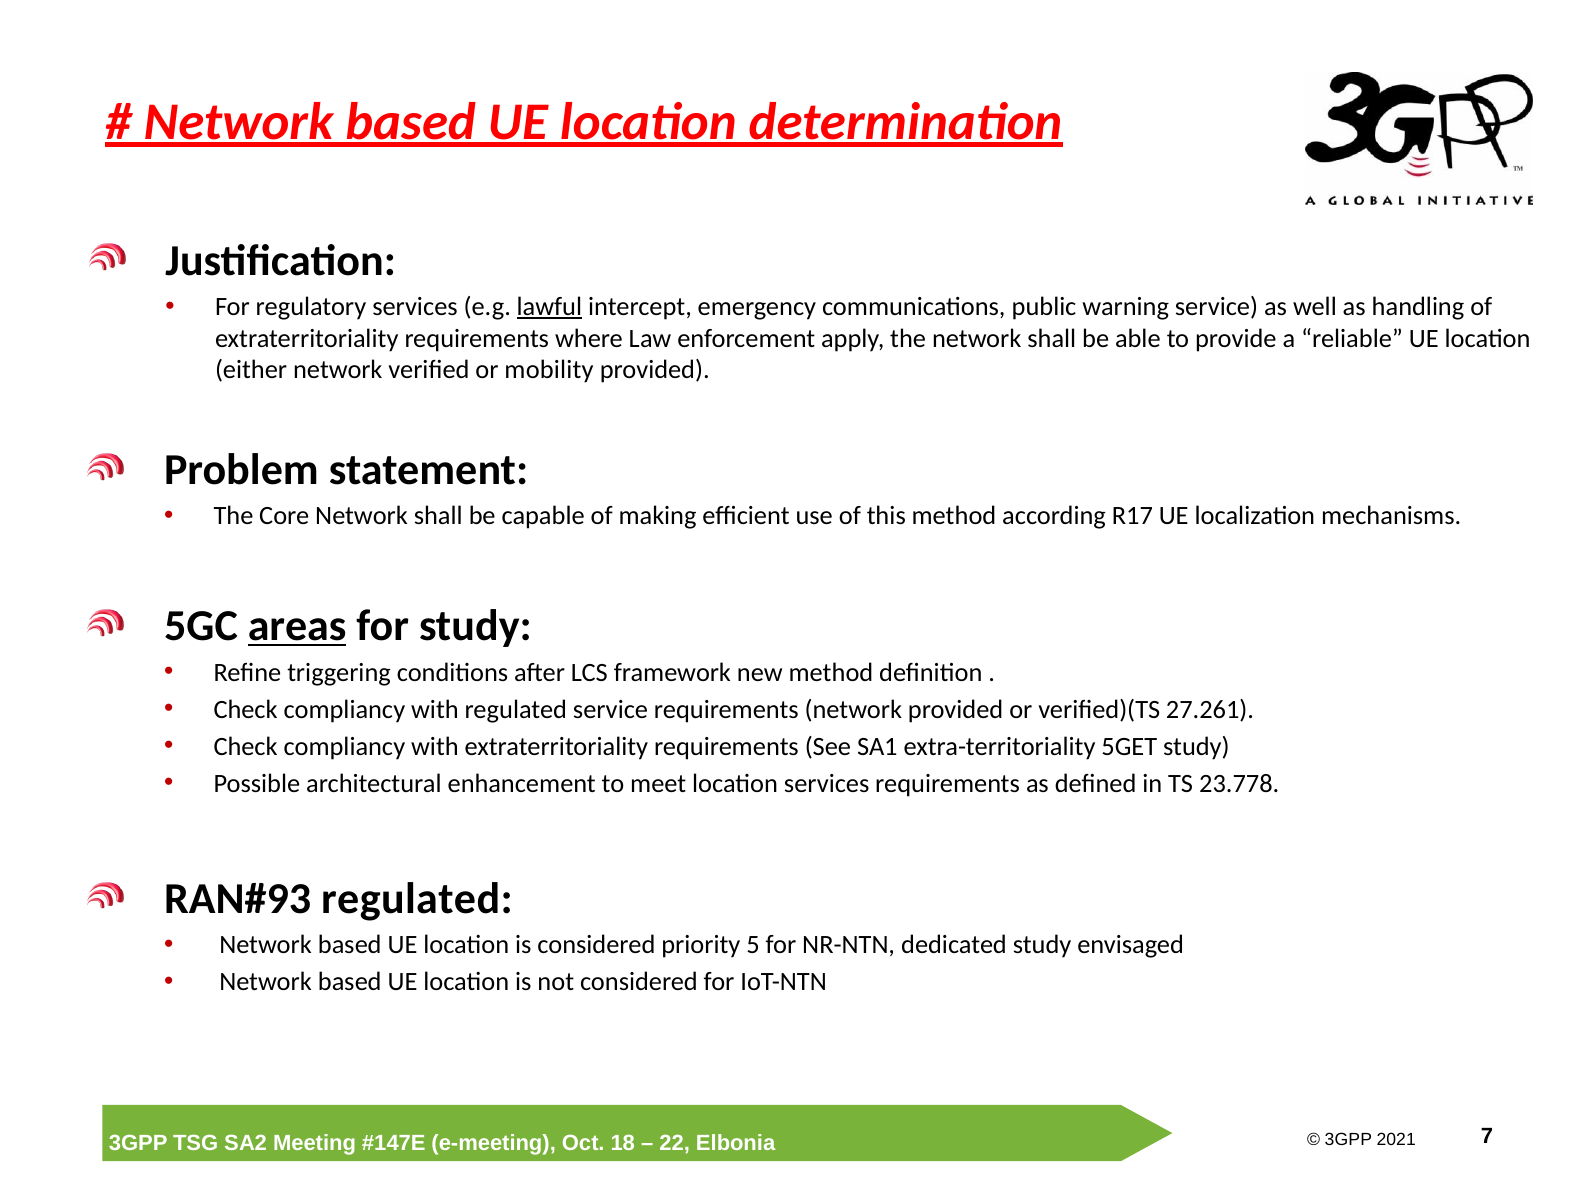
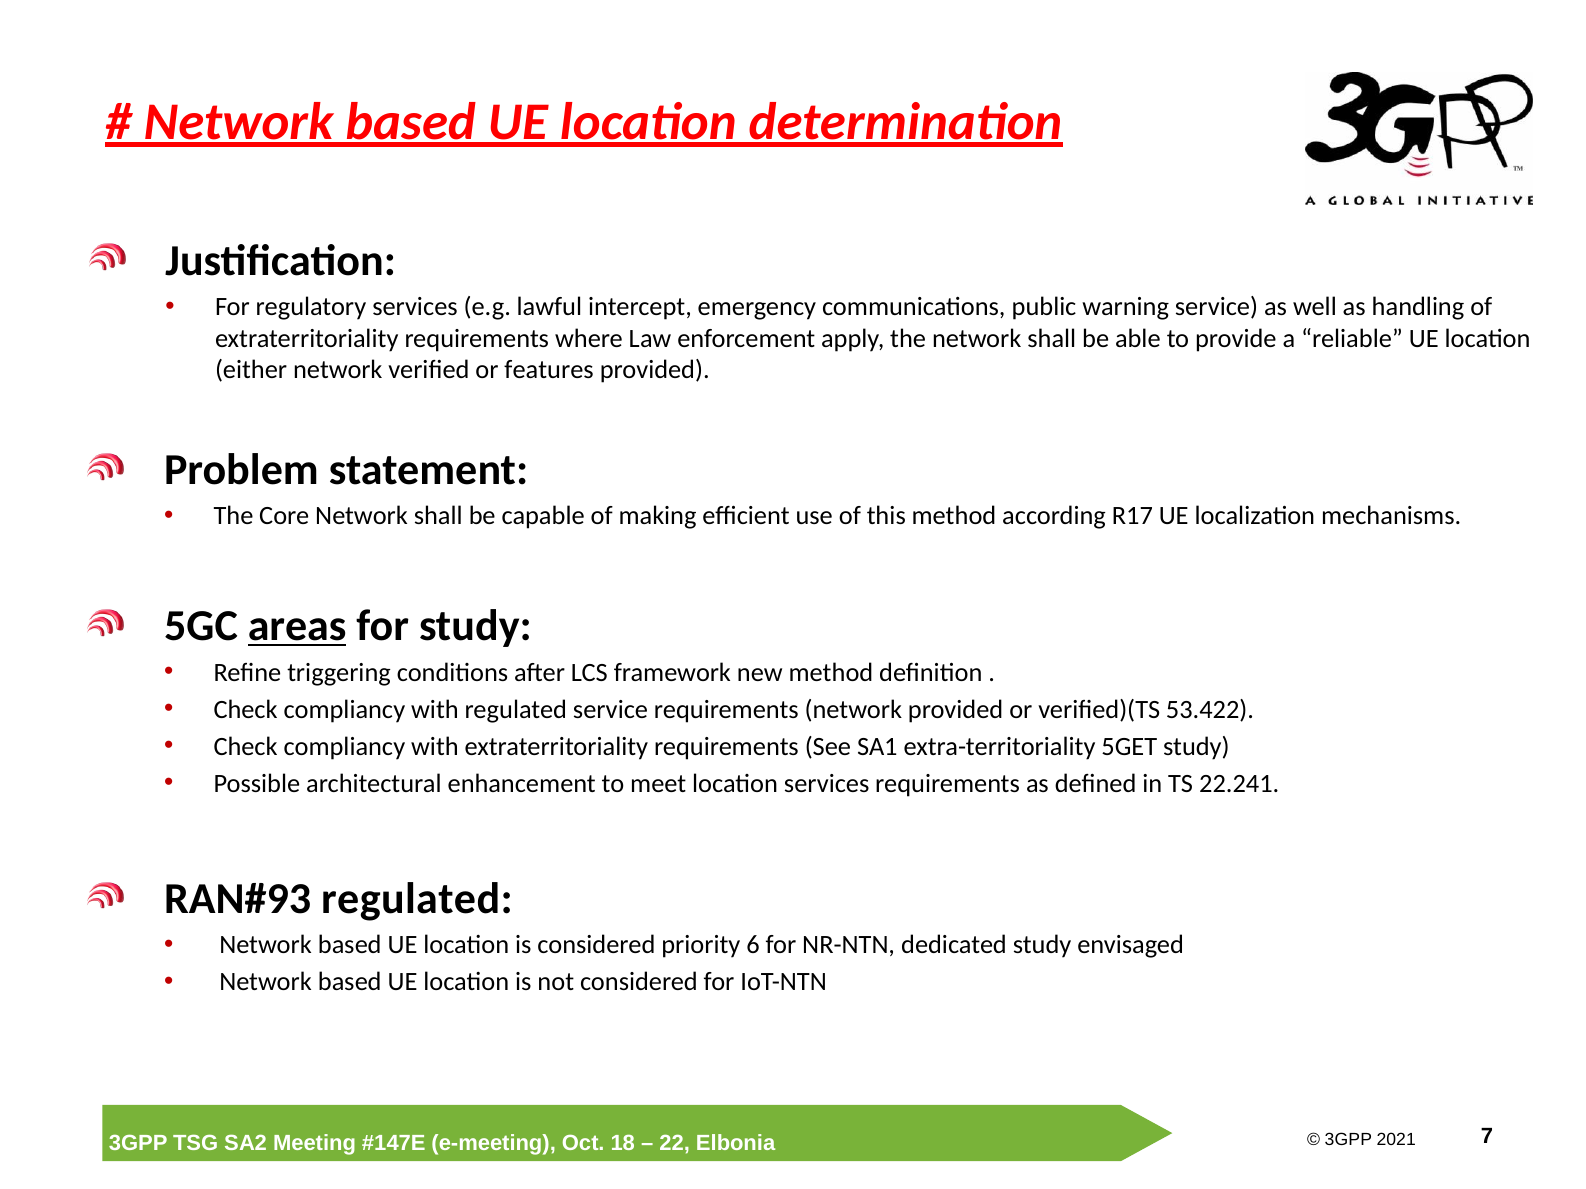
lawful underline: present -> none
mobility: mobility -> features
27.261: 27.261 -> 53.422
23.778: 23.778 -> 22.241
5: 5 -> 6
